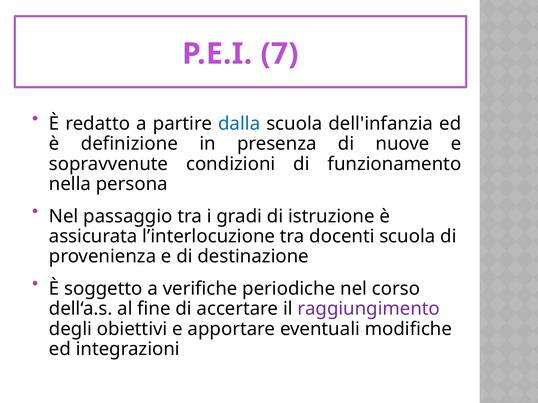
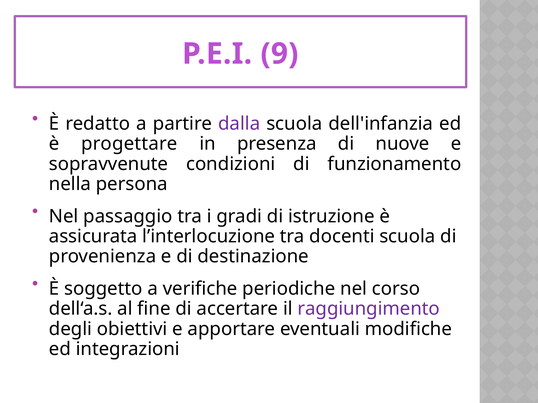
7: 7 -> 9
dalla colour: blue -> purple
definizione: definizione -> progettare
